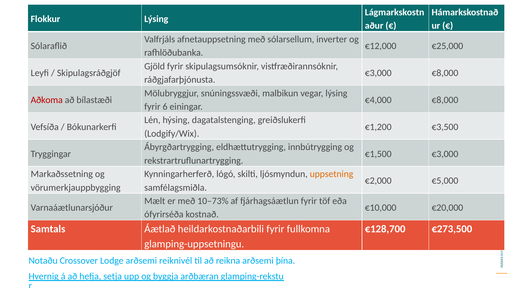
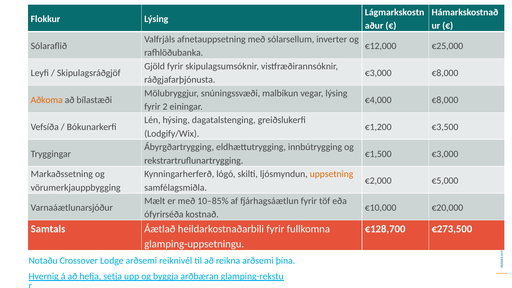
Aðkoma colour: red -> orange
6: 6 -> 2
10–73%: 10–73% -> 10–85%
